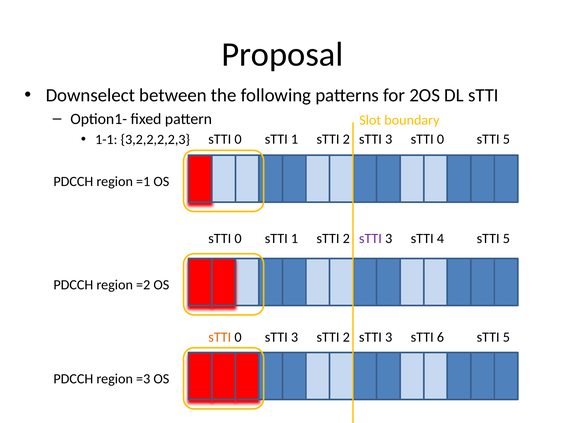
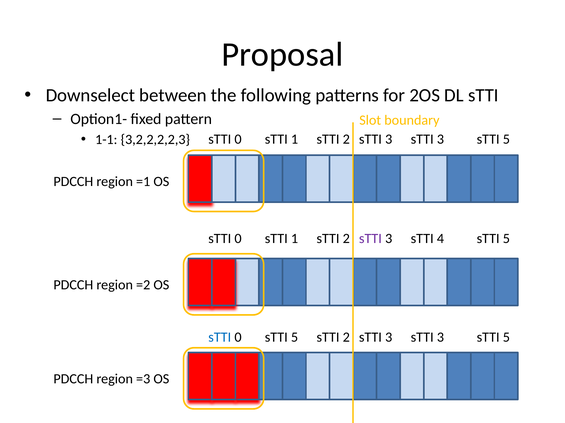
0 at (440, 139): 0 -> 3
sTTI at (220, 338) colour: orange -> blue
3 at (295, 338): 3 -> 5
6 at (440, 338): 6 -> 3
